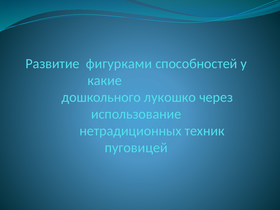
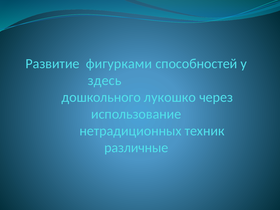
какие: какие -> здесь
пуговицей: пуговицей -> различные
